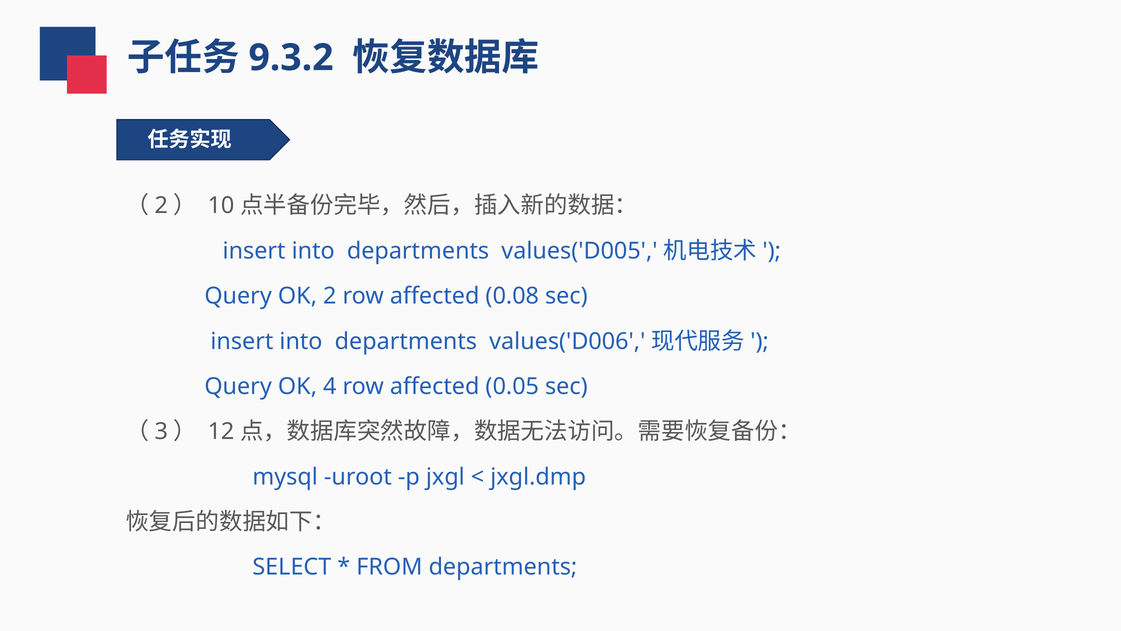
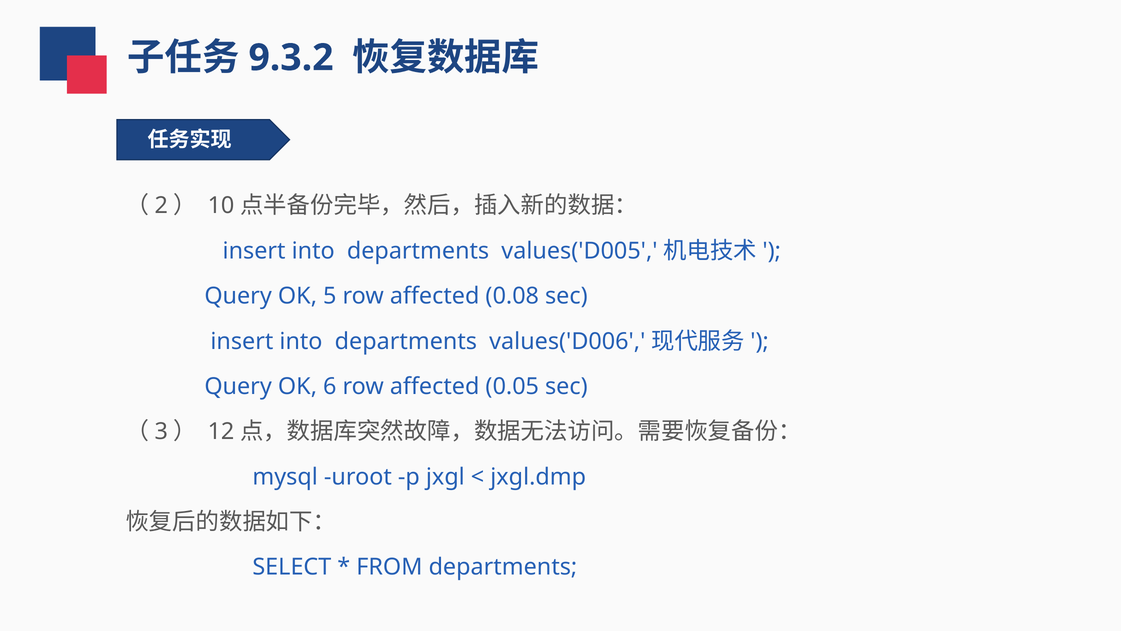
OK 2: 2 -> 5
4: 4 -> 6
